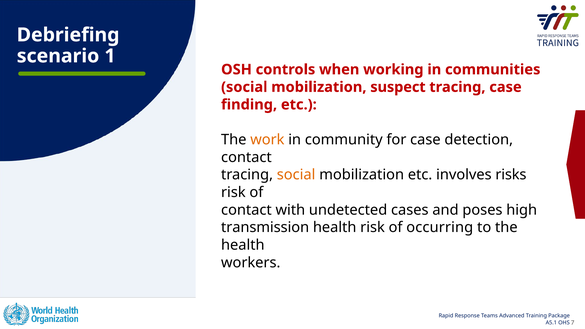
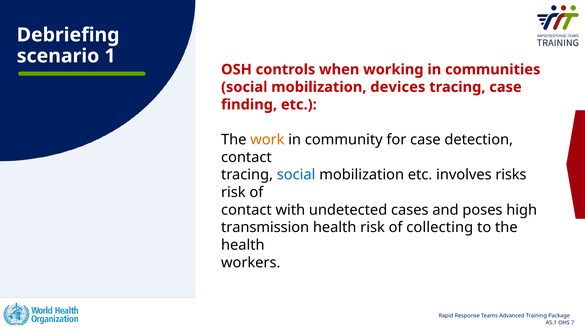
suspect: suspect -> devices
social at (296, 175) colour: orange -> blue
occurring: occurring -> collecting
